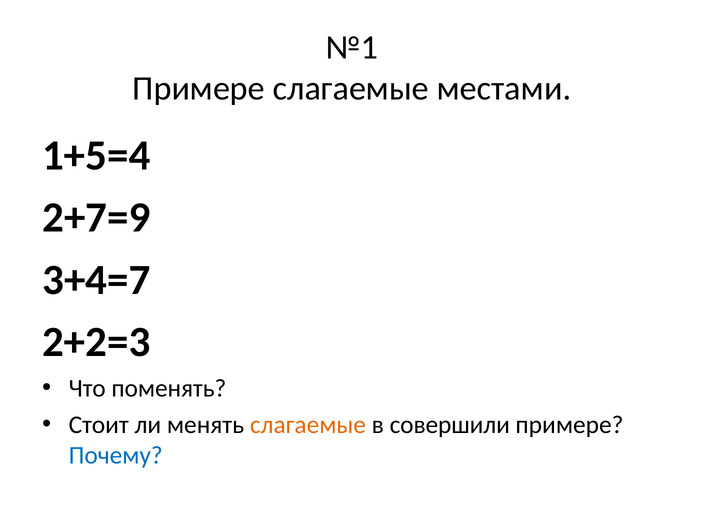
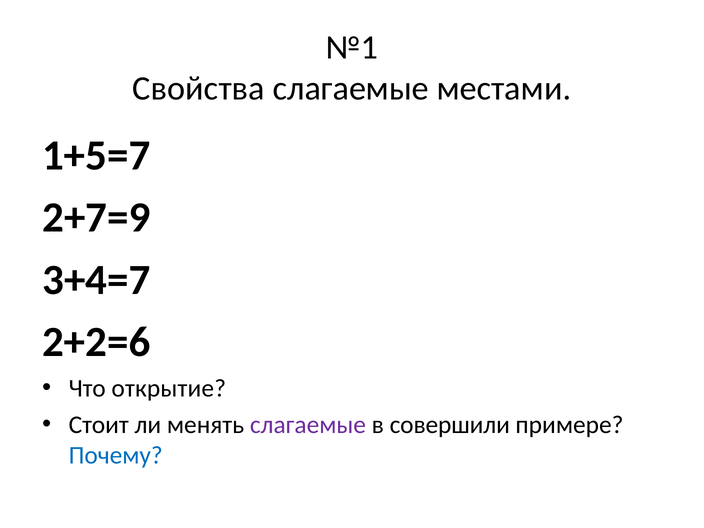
Примере at (199, 89): Примере -> Свойства
1+5=4: 1+5=4 -> 1+5=7
2+2=3: 2+2=3 -> 2+2=6
поменять: поменять -> открытие
слагаемые at (308, 425) colour: orange -> purple
